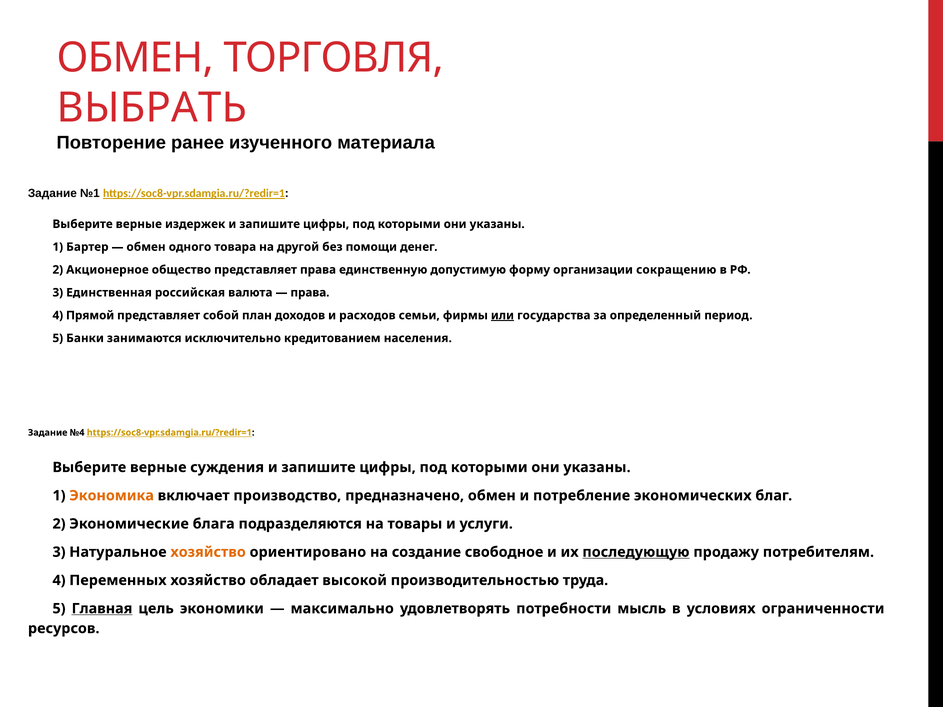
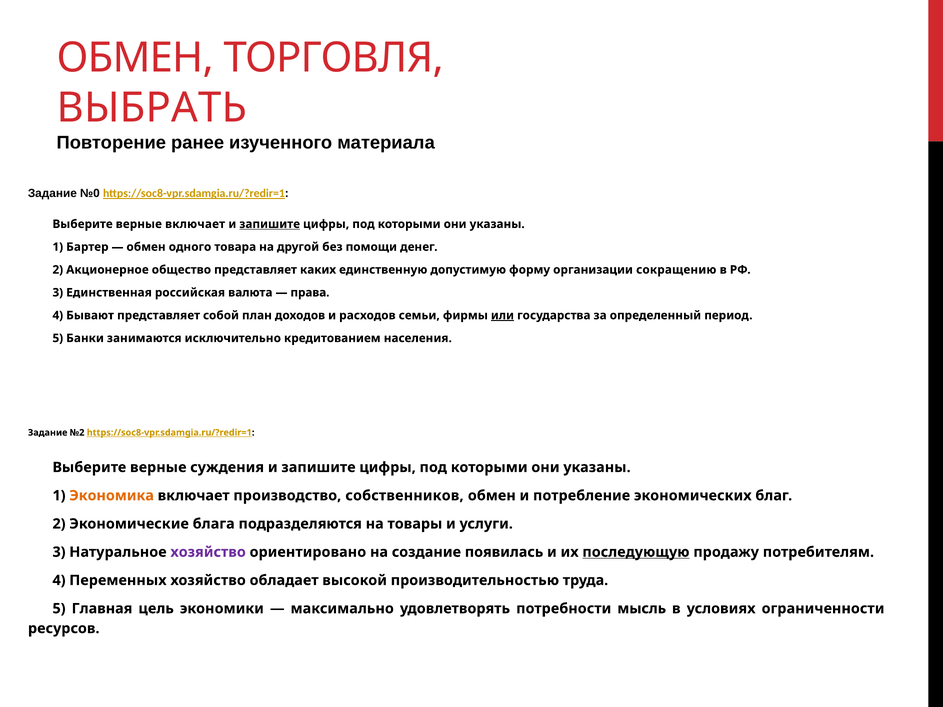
№1: №1 -> №0
верные издержек: издержек -> включает
запишите at (270, 224) underline: none -> present
представляет права: права -> каких
Прямой: Прямой -> Бывают
№4: №4 -> №2
предназначено: предназначено -> собственников
хозяйство at (208, 552) colour: orange -> purple
свободное: свободное -> появилась
Главная underline: present -> none
